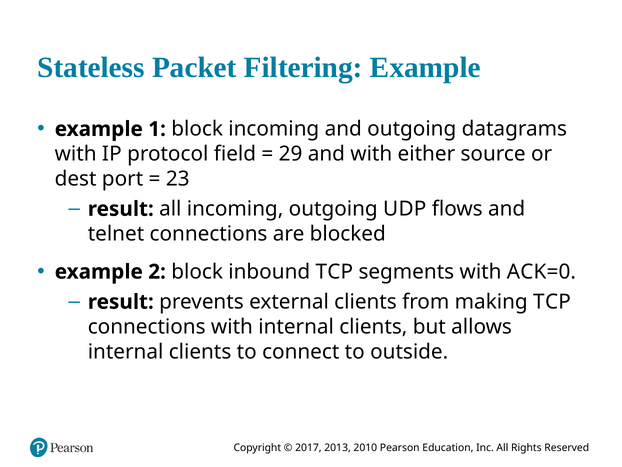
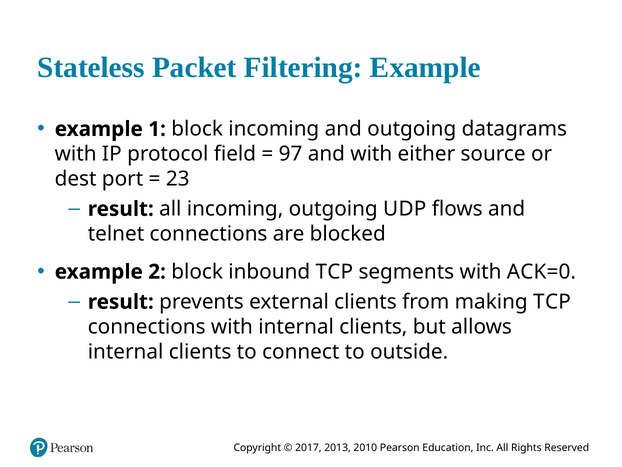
29: 29 -> 97
